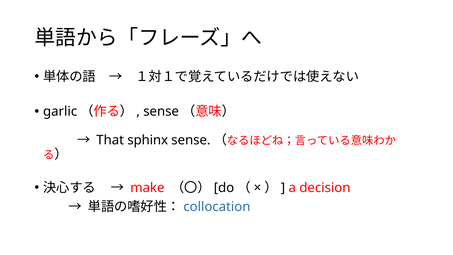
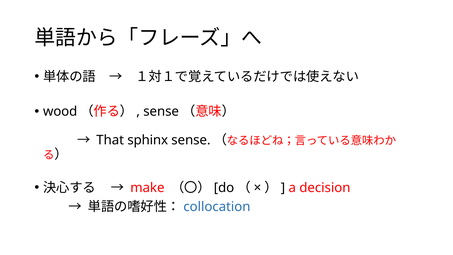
garlic: garlic -> wood
